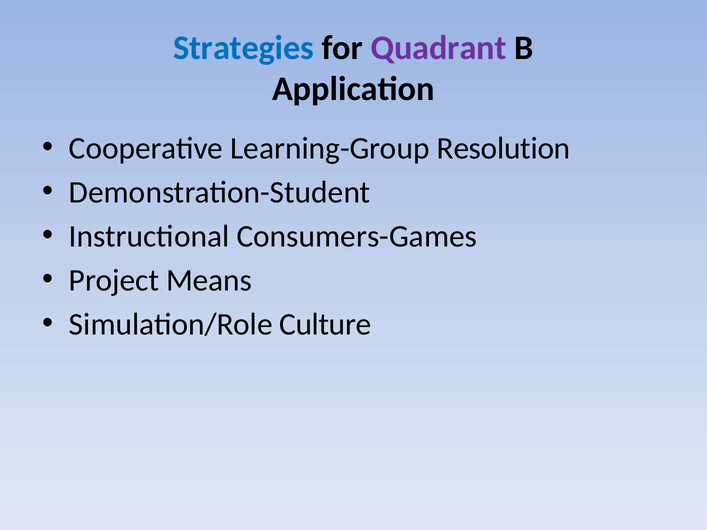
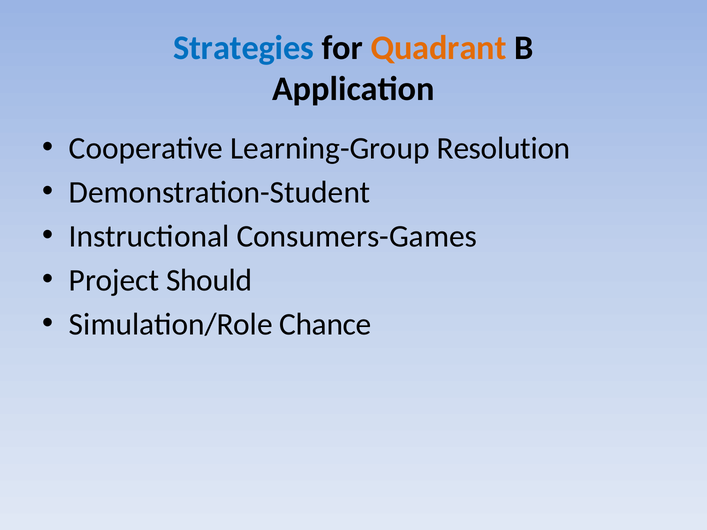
Quadrant colour: purple -> orange
Means: Means -> Should
Culture: Culture -> Chance
